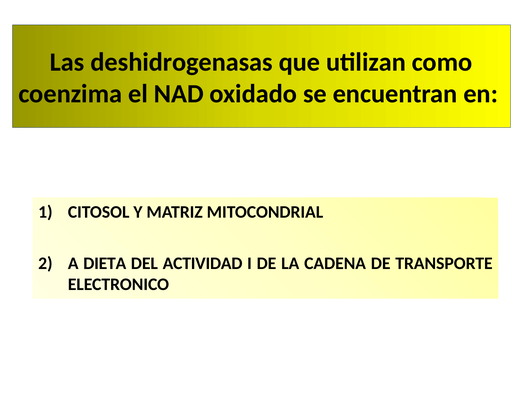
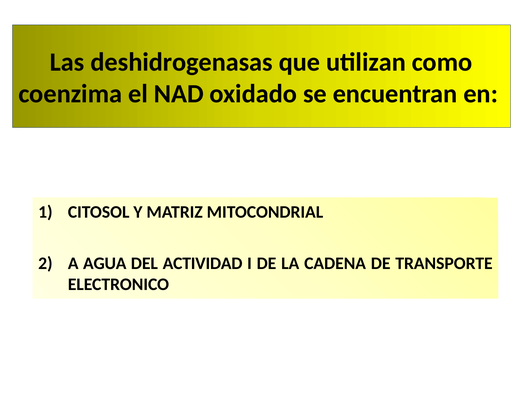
DIETA: DIETA -> AGUA
